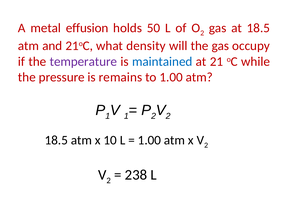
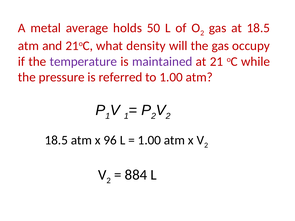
effusion: effusion -> average
maintained colour: blue -> purple
remains: remains -> referred
10: 10 -> 96
238: 238 -> 884
